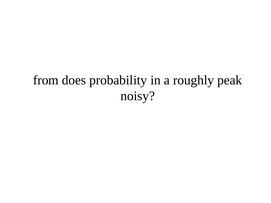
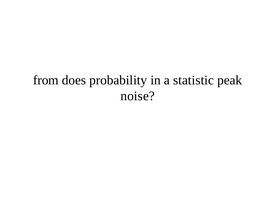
roughly: roughly -> statistic
noisy: noisy -> noise
